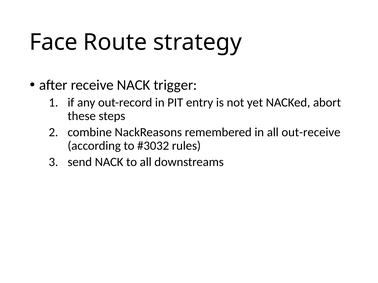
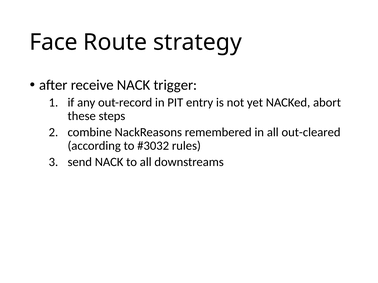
out-receive: out-receive -> out-cleared
